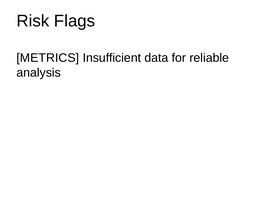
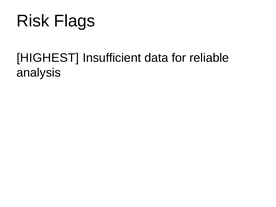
METRICS: METRICS -> HIGHEST
